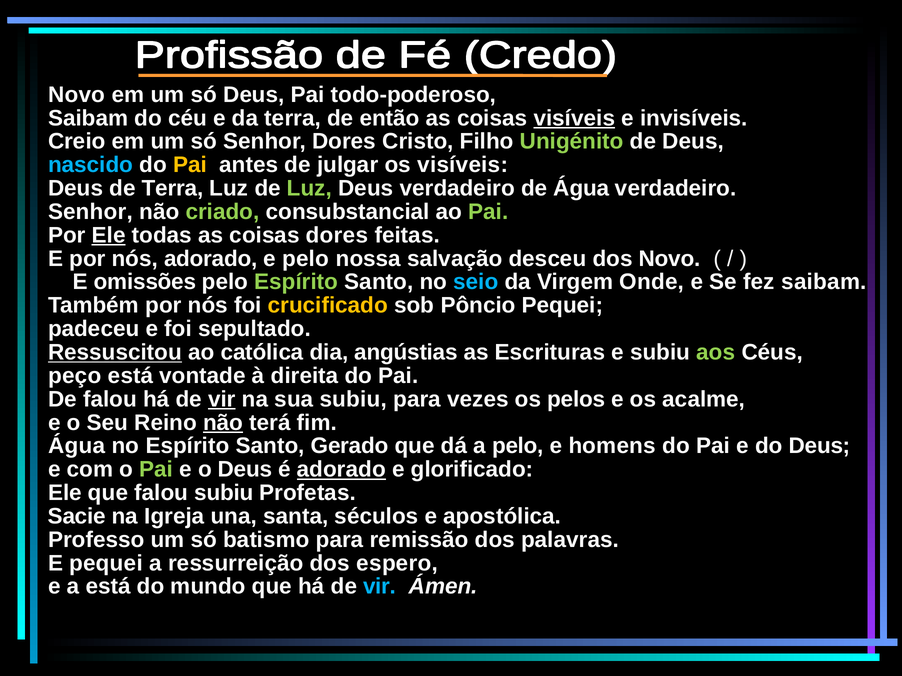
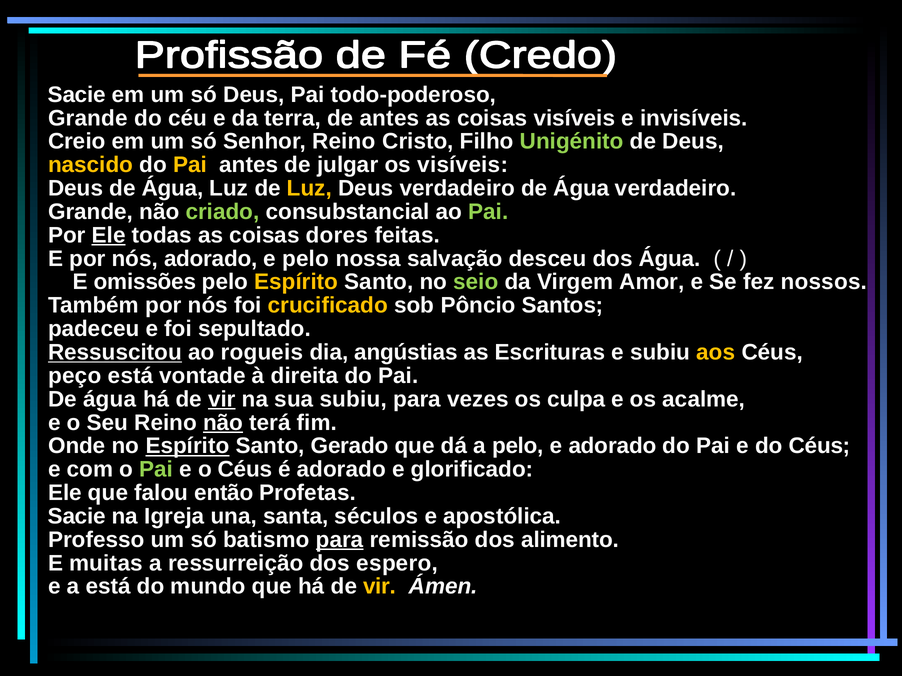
Novo at (77, 95): Novo -> Sacie
Saibam at (88, 118): Saibam -> Grande
de então: então -> antes
visíveis at (574, 118) underline: present -> none
Senhor Dores: Dores -> Reino
nascido colour: light blue -> yellow
Deus de Terra: Terra -> Água
Luz at (309, 189) colour: light green -> yellow
Senhor at (90, 212): Senhor -> Grande
dos Novo: Novo -> Água
Espírito at (296, 282) colour: light green -> yellow
seio colour: light blue -> light green
Onde: Onde -> Amor
fez saibam: saibam -> nossos
Pôncio Pequei: Pequei -> Santos
católica: católica -> rogueis
aos colour: light green -> yellow
falou at (110, 399): falou -> água
pelos: pelos -> culpa
Água at (77, 446): Água -> Onde
Espírito at (187, 446) underline: none -> present
e homens: homens -> adorado
do Deus: Deus -> Céus
o Deus: Deus -> Céus
adorado at (341, 470) underline: present -> none
falou subiu: subiu -> então
para at (340, 540) underline: none -> present
palavras: palavras -> alimento
E pequei: pequei -> muitas
vir at (380, 587) colour: light blue -> yellow
